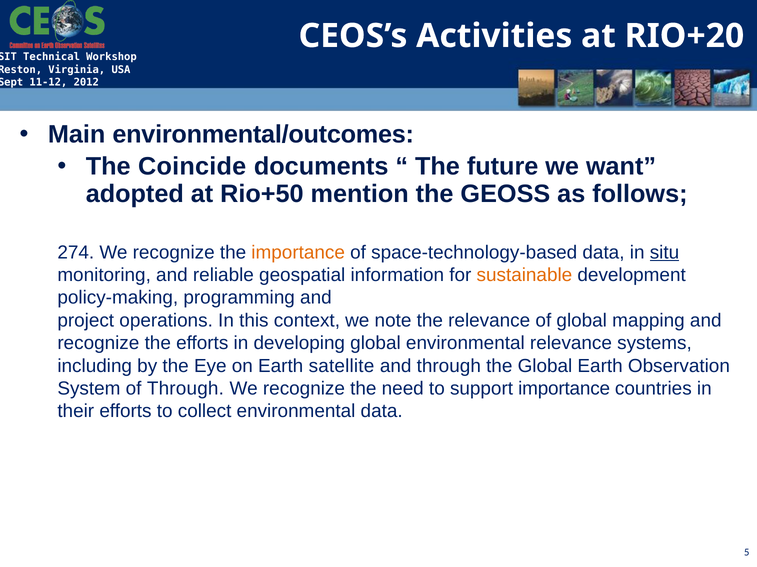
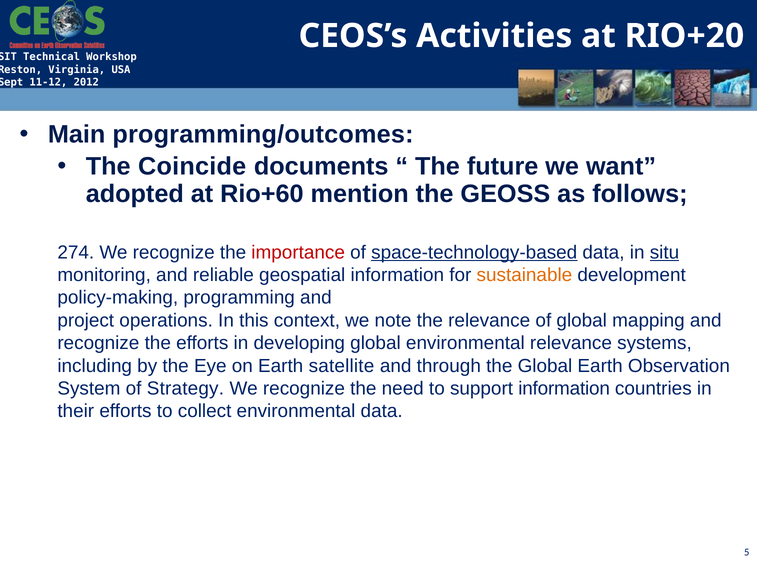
environmental/outcomes: environmental/outcomes -> programming/outcomes
Rio+50: Rio+50 -> Rio+60
importance at (298, 253) colour: orange -> red
space-technology-based underline: none -> present
of Through: Through -> Strategy
support importance: importance -> information
